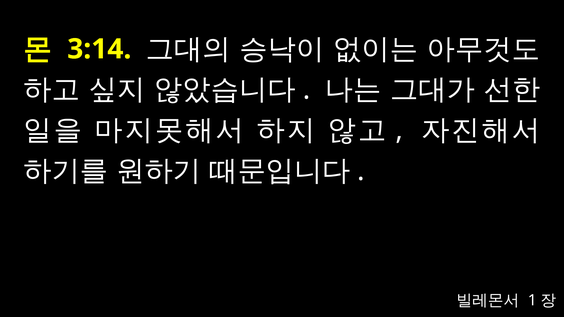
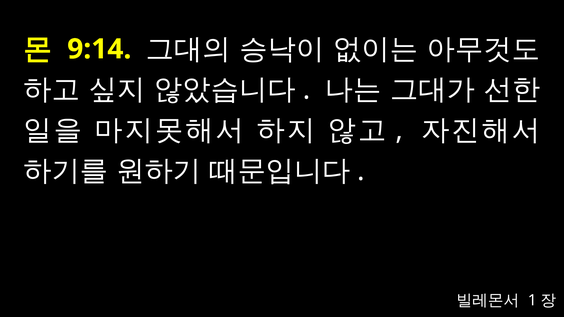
3:14: 3:14 -> 9:14
